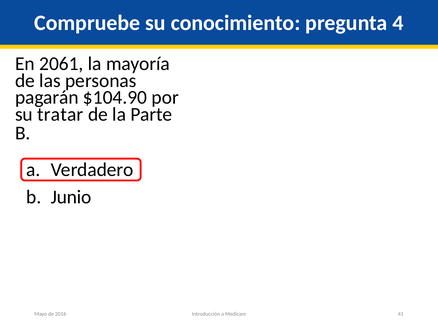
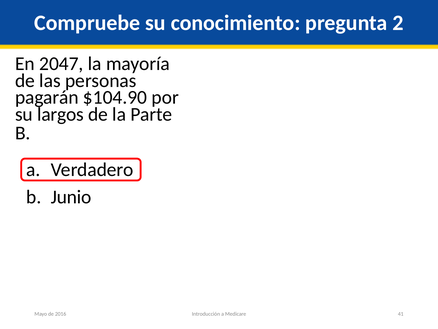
4: 4 -> 2
2061: 2061 -> 2047
tratar: tratar -> largos
